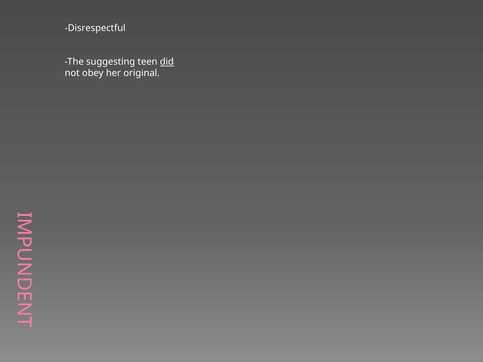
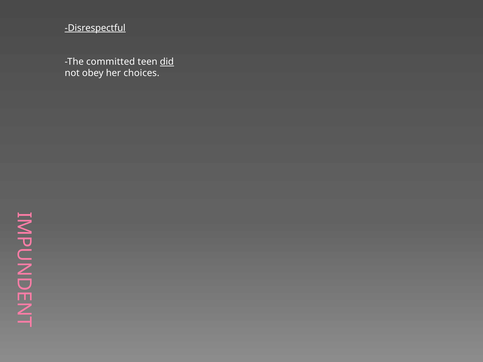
Disrespectful underline: none -> present
suggesting: suggesting -> committed
original: original -> choices
